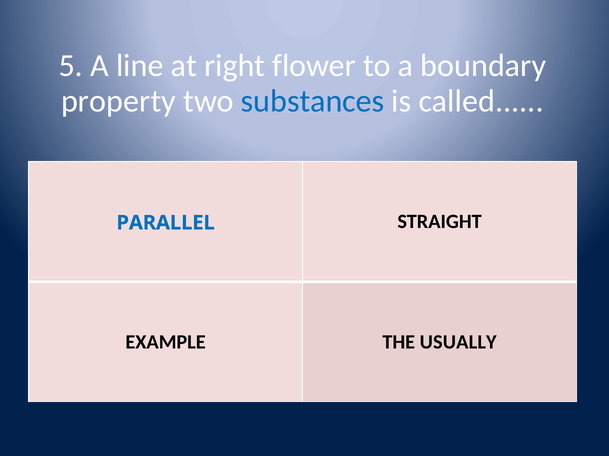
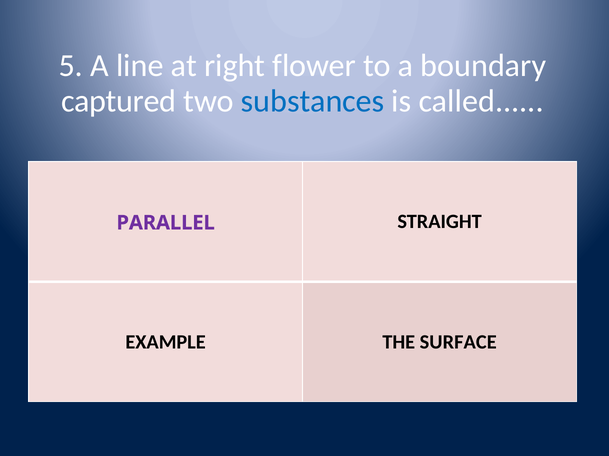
property: property -> captured
PARALLEL colour: blue -> purple
USUALLY: USUALLY -> SURFACE
